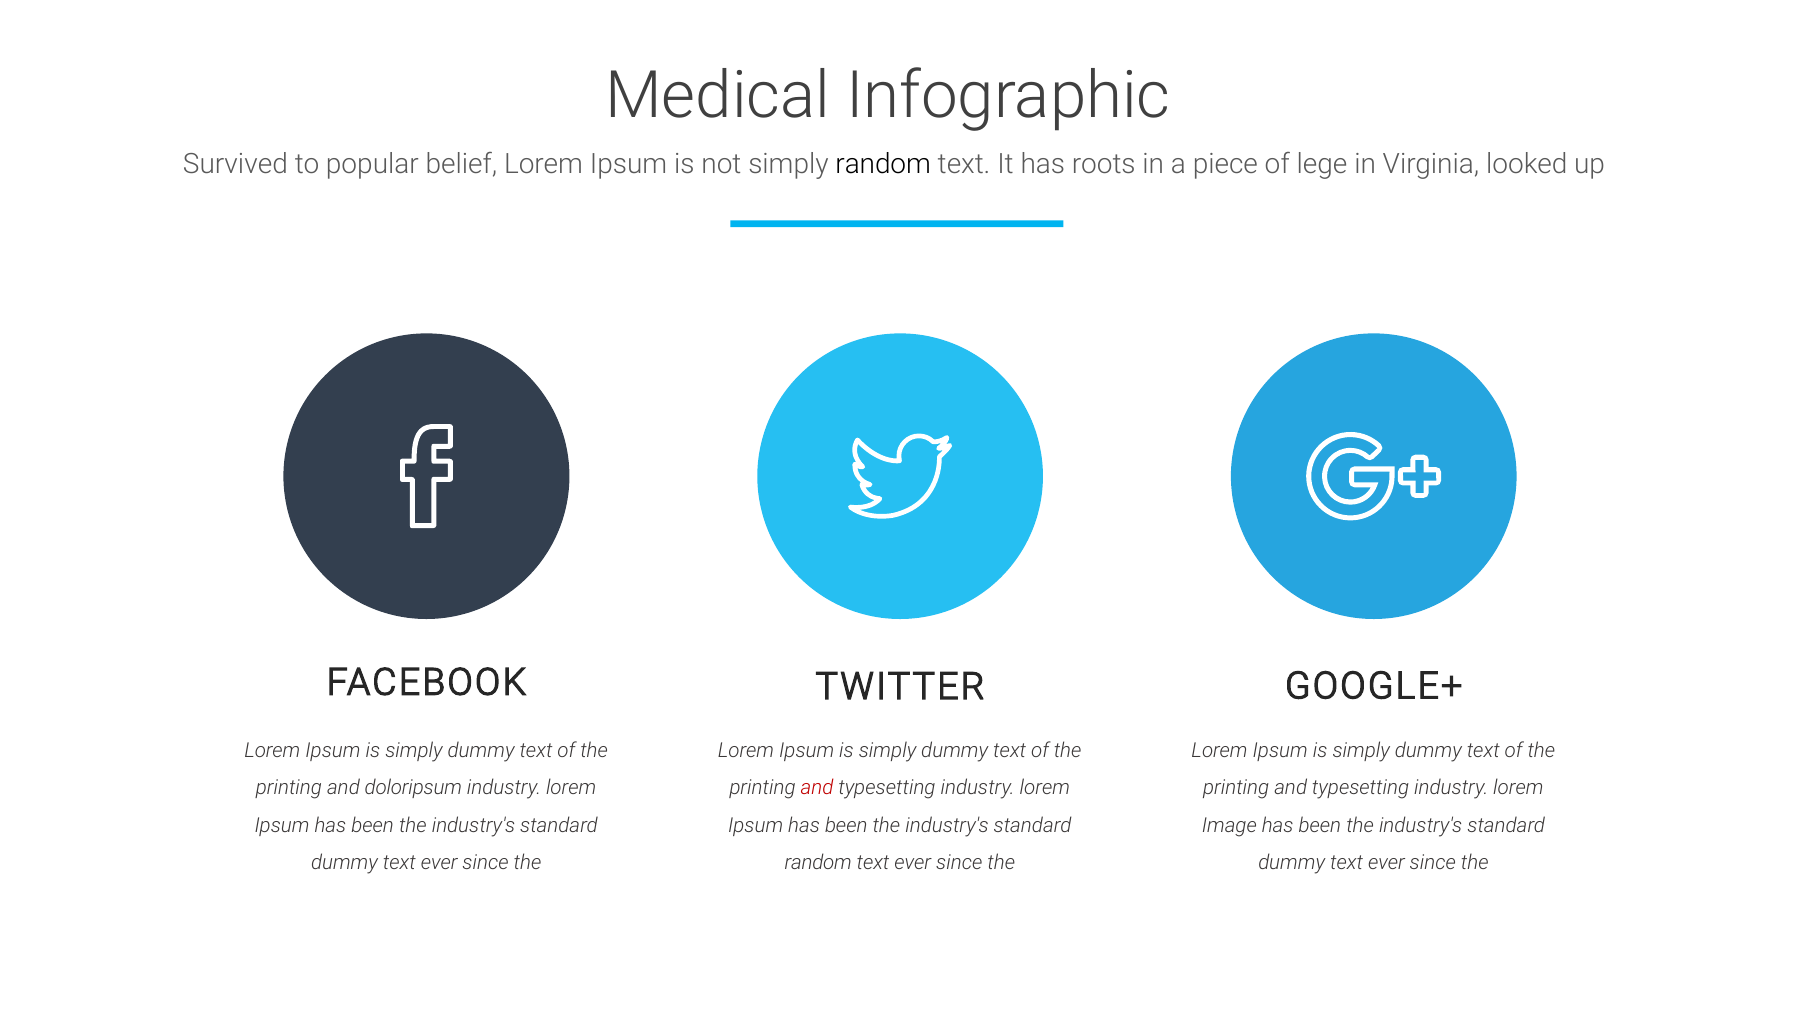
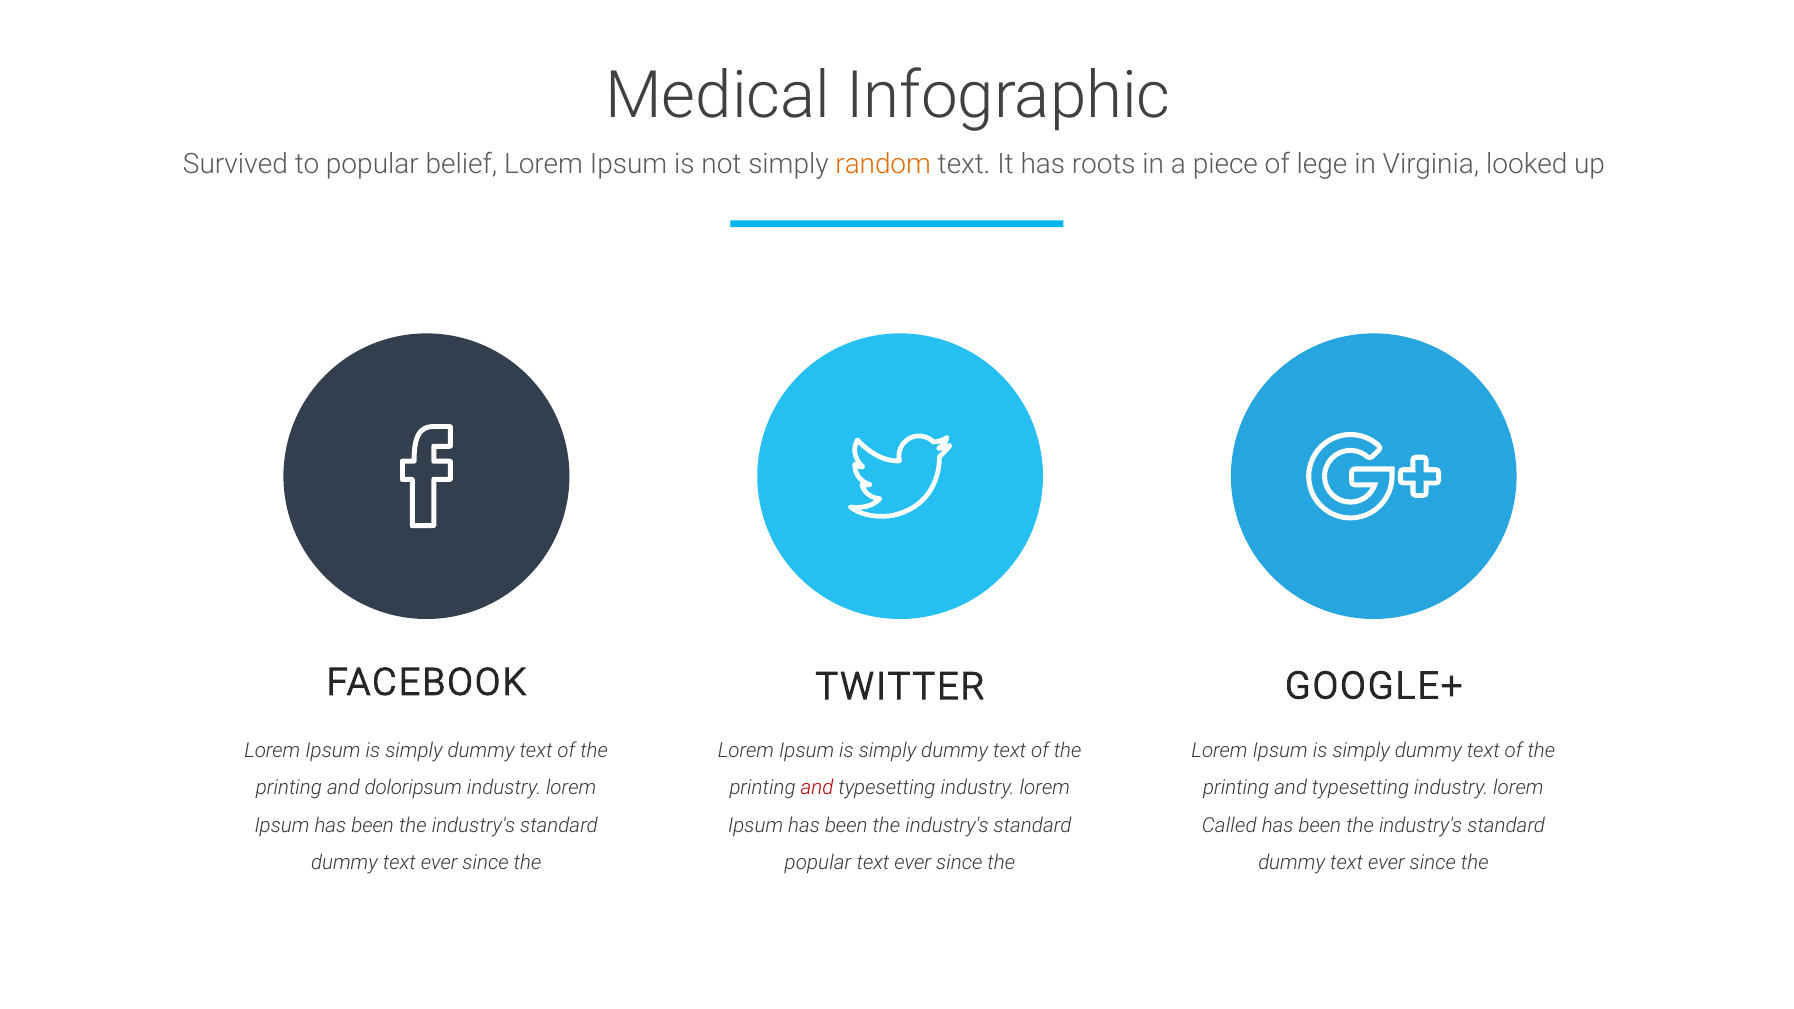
random at (883, 164) colour: black -> orange
Image: Image -> Called
random at (818, 863): random -> popular
